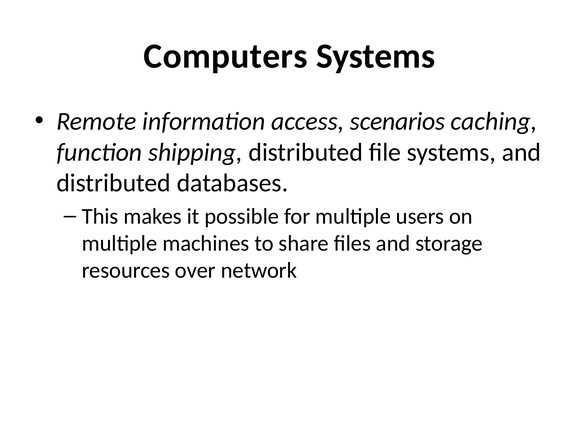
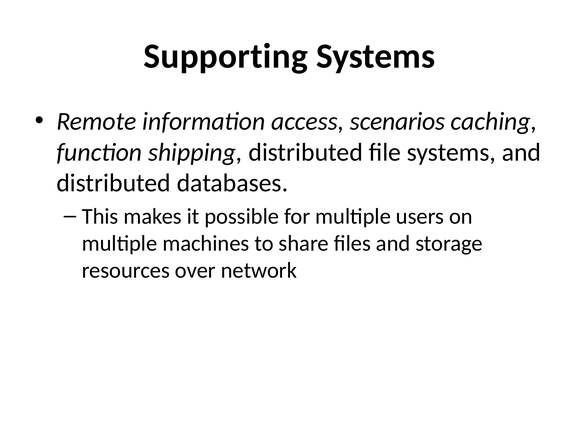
Computers: Computers -> Supporting
